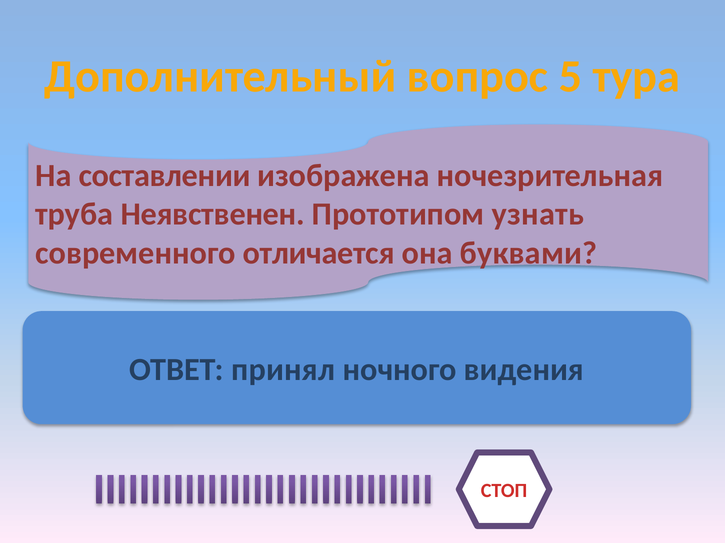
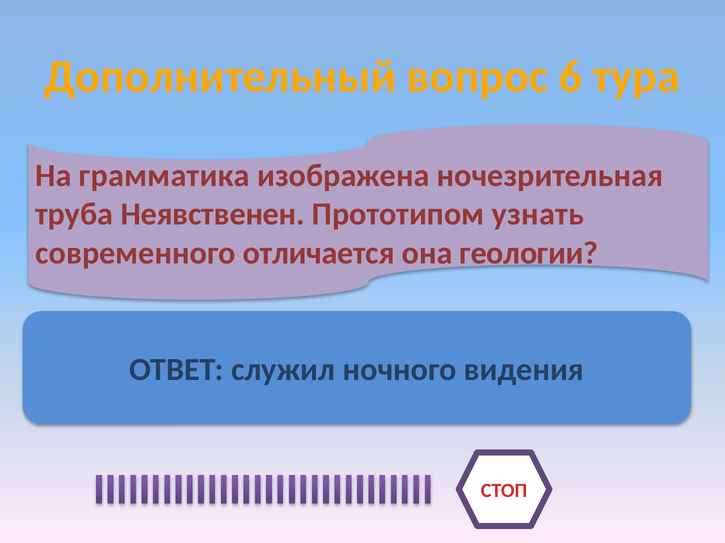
5: 5 -> 6
составлении: составлении -> грамматика
буквами: буквами -> геологии
принял: принял -> служил
